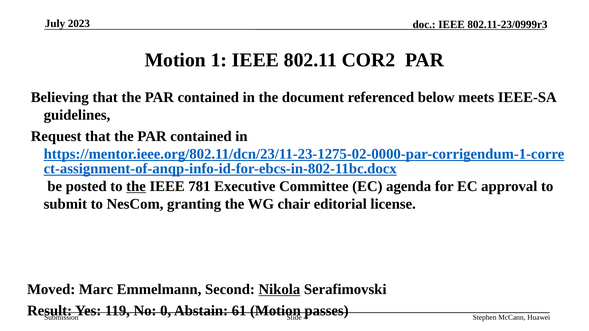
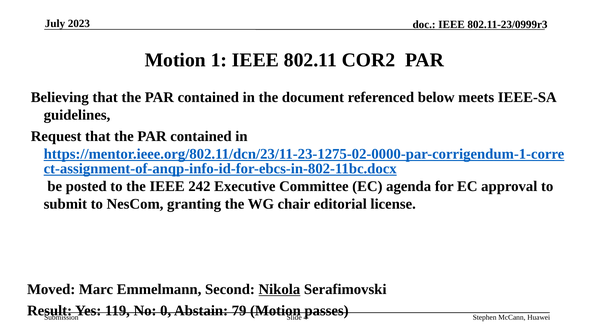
the at (136, 186) underline: present -> none
781: 781 -> 242
61: 61 -> 79
